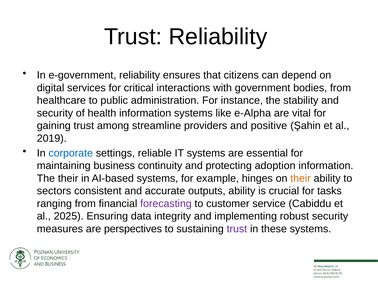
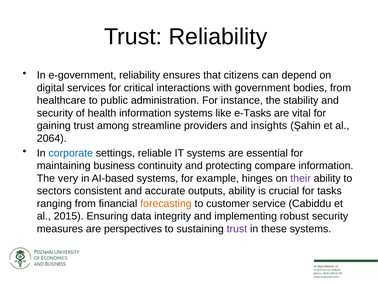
e-Alpha: e-Alpha -> e-Tasks
positive: positive -> insights
2019: 2019 -> 2064
adoption: adoption -> compare
The their: their -> very
their at (301, 178) colour: orange -> purple
forecasting colour: purple -> orange
2025: 2025 -> 2015
